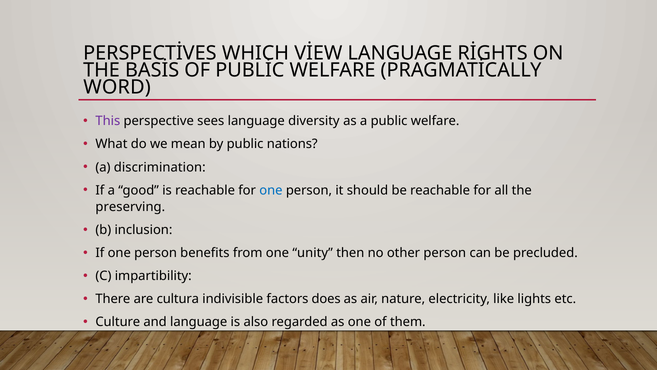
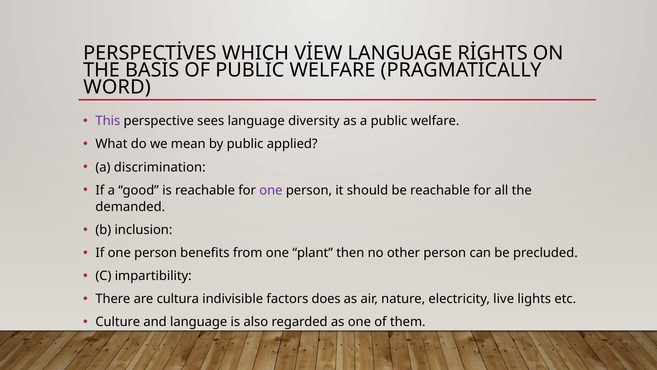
nations: nations -> applied
one at (271, 190) colour: blue -> purple
preserving: preserving -> demanded
unity: unity -> plant
like: like -> live
